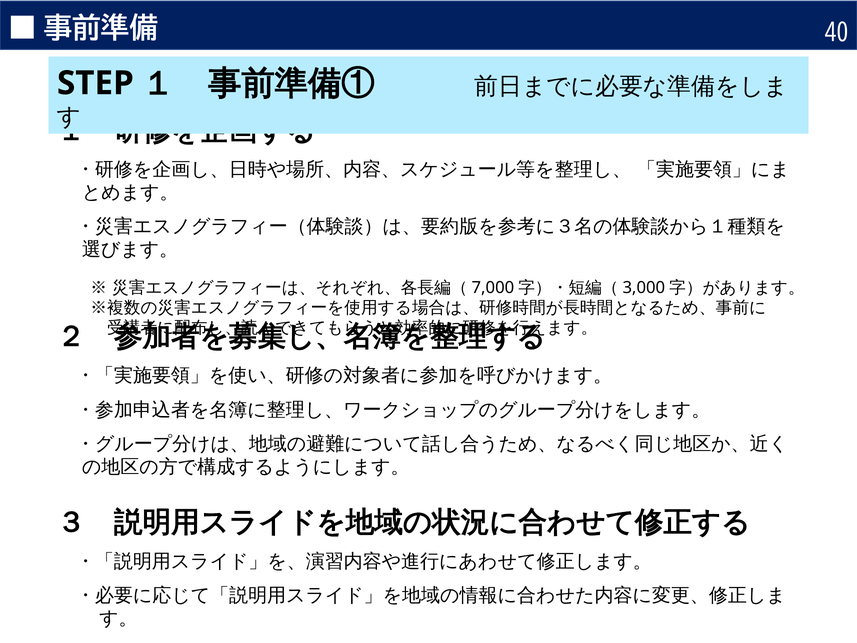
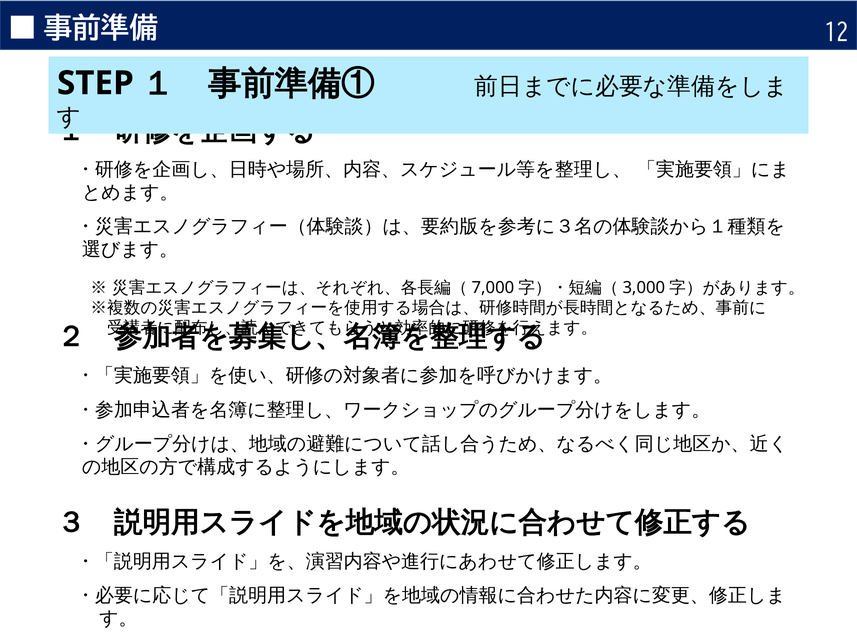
40: 40 -> 12
